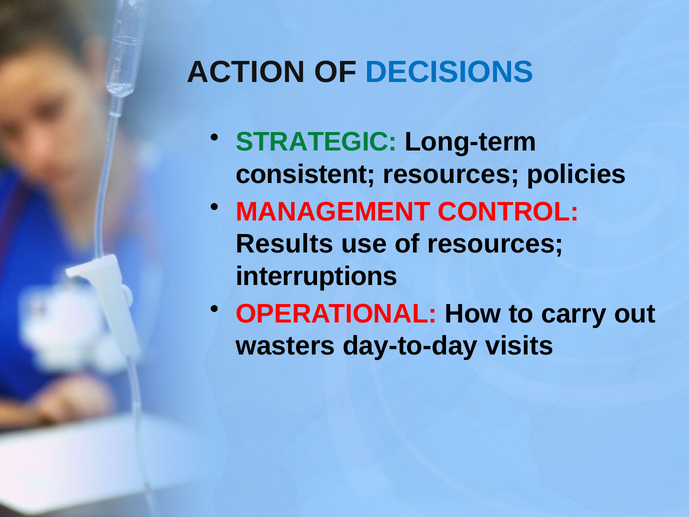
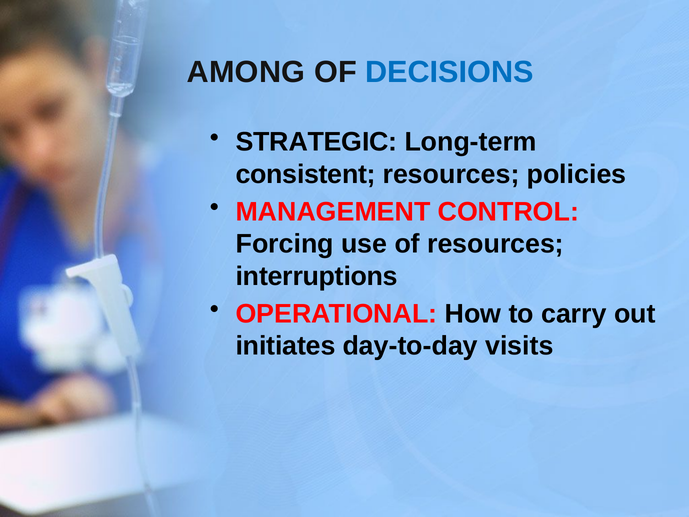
ACTION: ACTION -> AMONG
STRATEGIC colour: green -> black
Results: Results -> Forcing
wasters: wasters -> initiates
